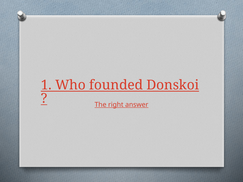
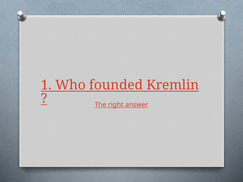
Donskoi: Donskoi -> Kremlin
